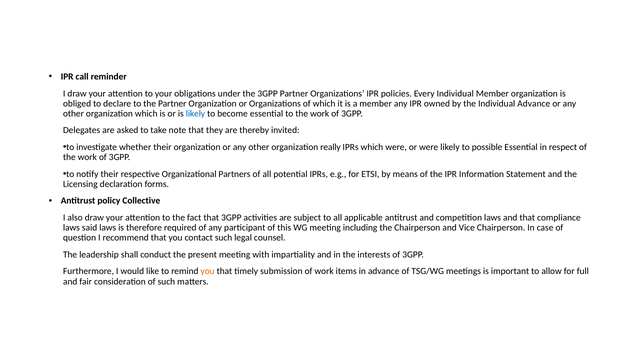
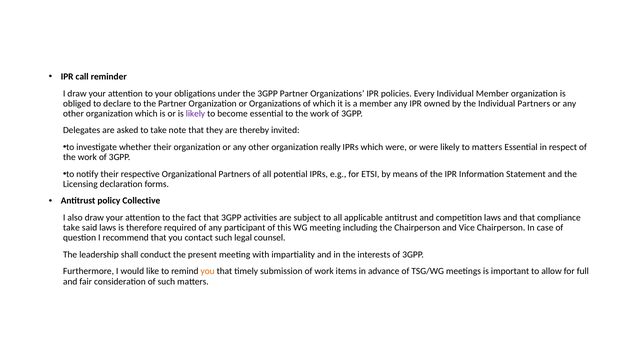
Individual Advance: Advance -> Partners
likely at (195, 114) colour: blue -> purple
to possible: possible -> matters
laws at (71, 228): laws -> take
